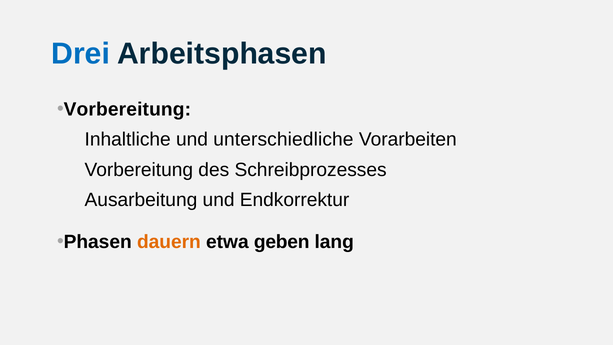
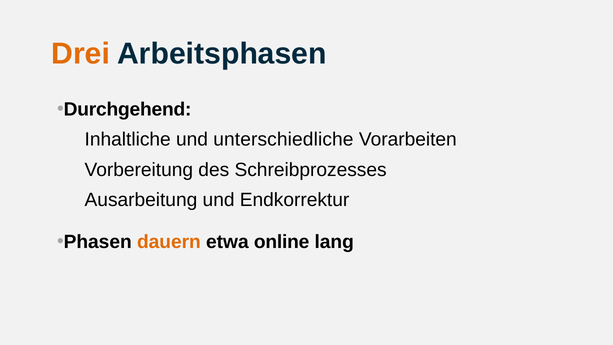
Drei colour: blue -> orange
Vorbereitung at (127, 109): Vorbereitung -> Durchgehend
geben: geben -> online
